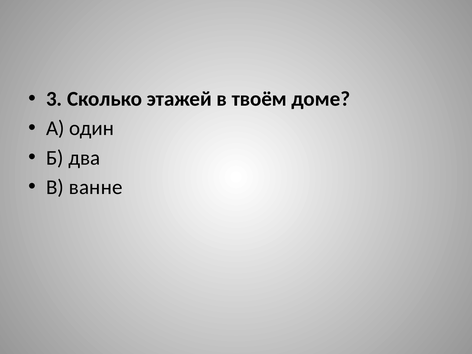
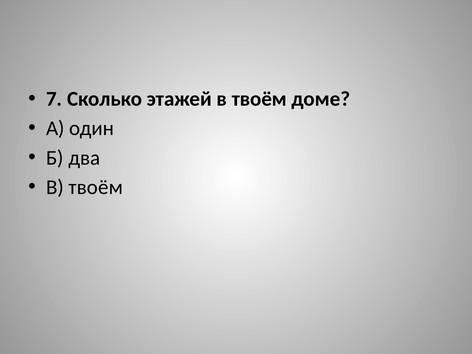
3: 3 -> 7
ванне at (96, 187): ванне -> твоём
